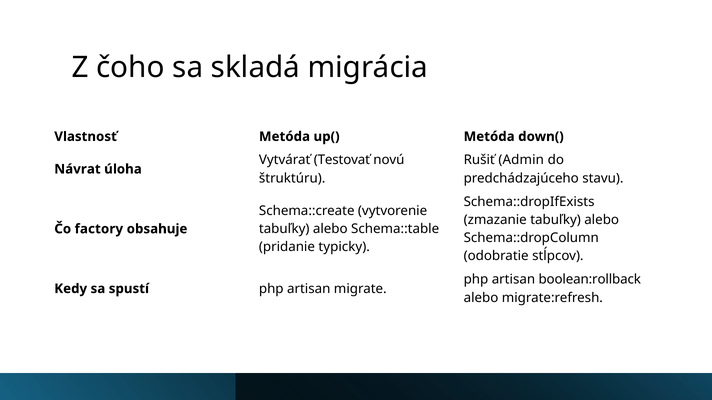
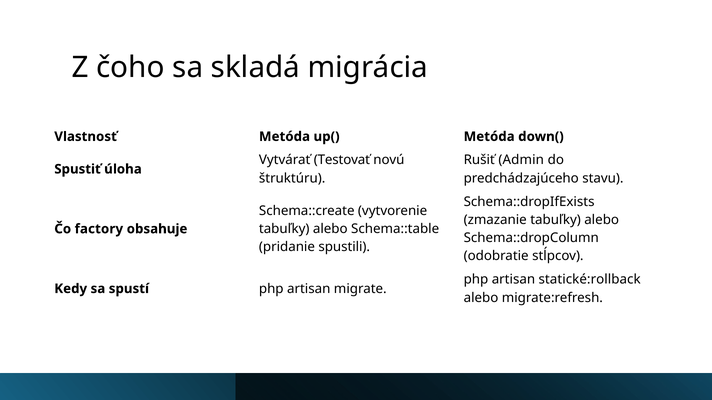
Návrat: Návrat -> Spustiť
typicky: typicky -> spustili
boolean:rollback: boolean:rollback -> statické:rollback
